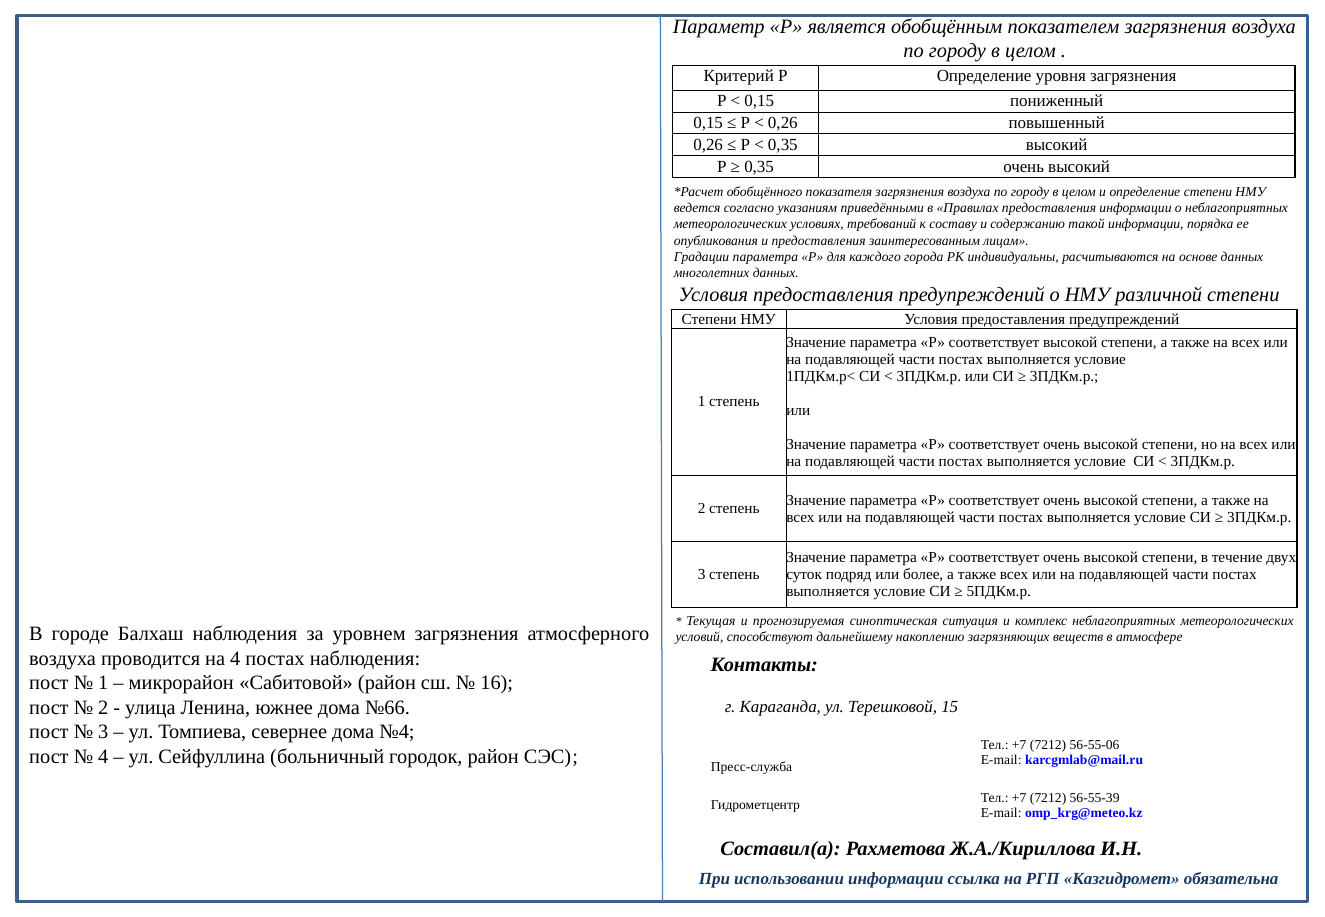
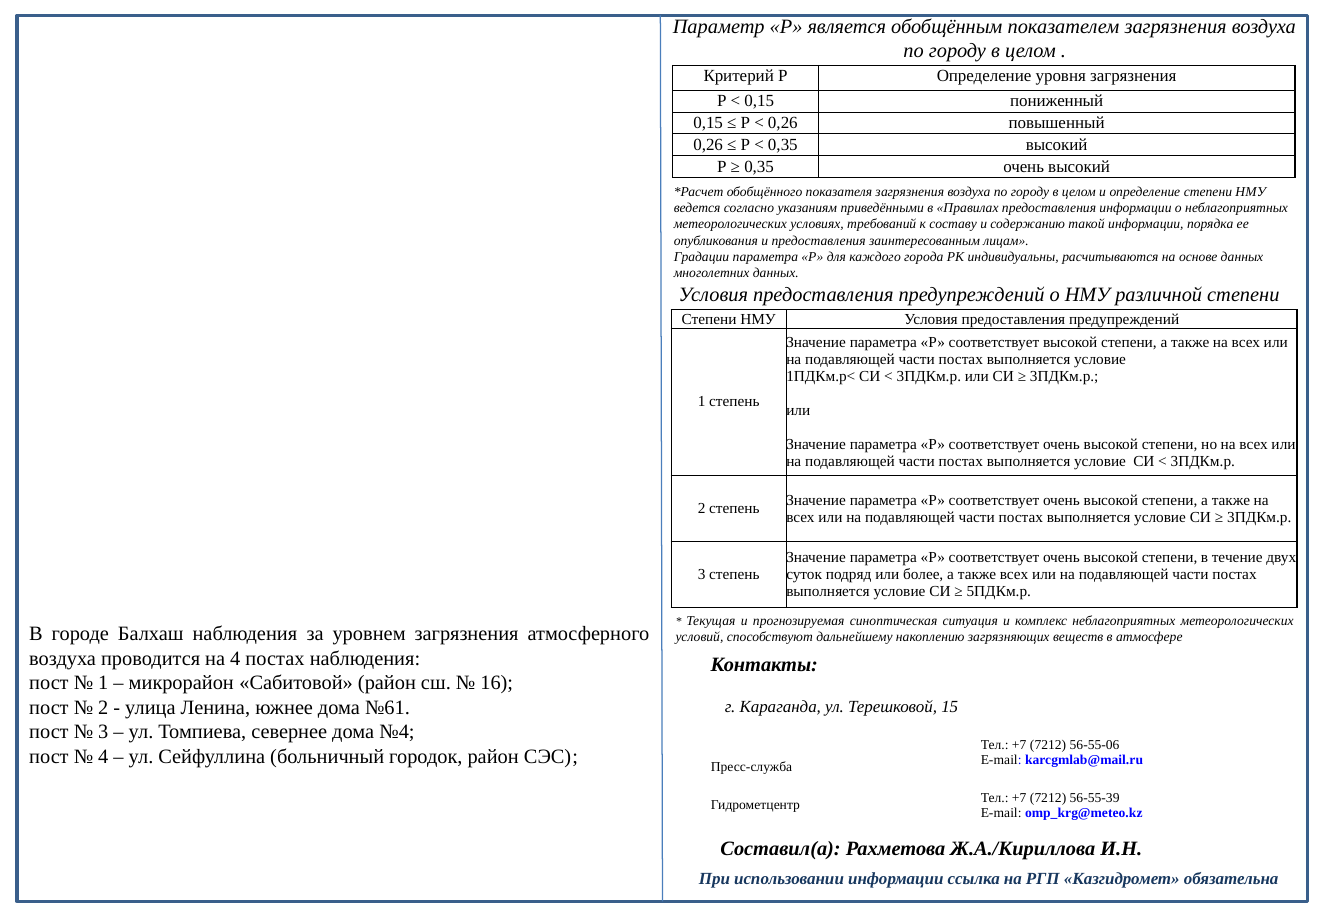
№66: №66 -> №61
